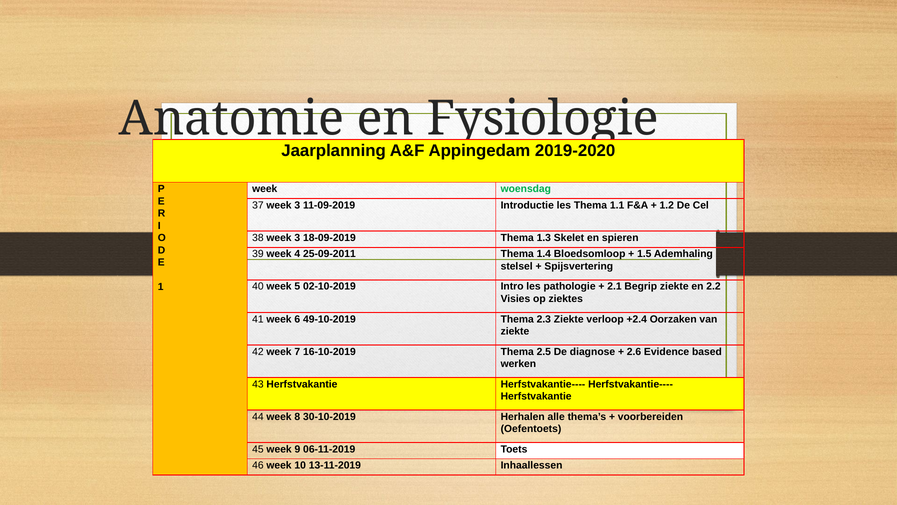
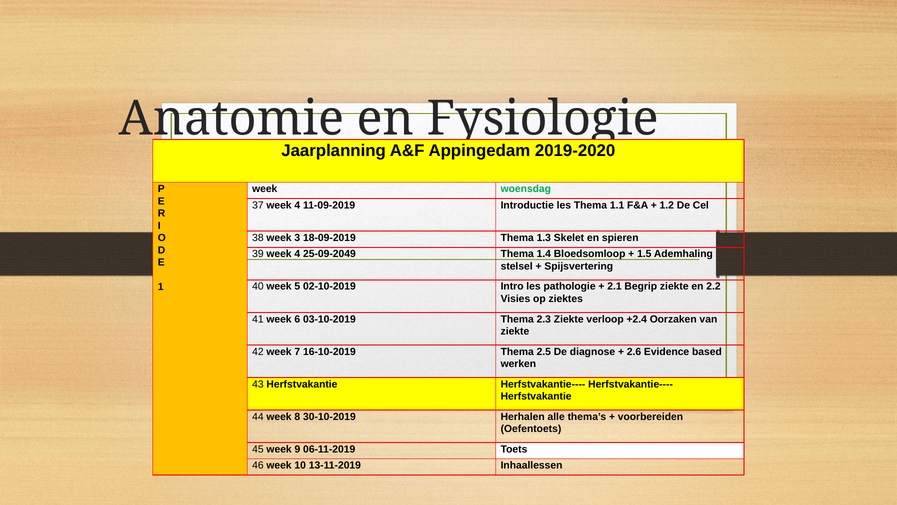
37 week 3: 3 -> 4
25-09-2011: 25-09-2011 -> 25-09-2049
49-10-2019: 49-10-2019 -> 03-10-2019
